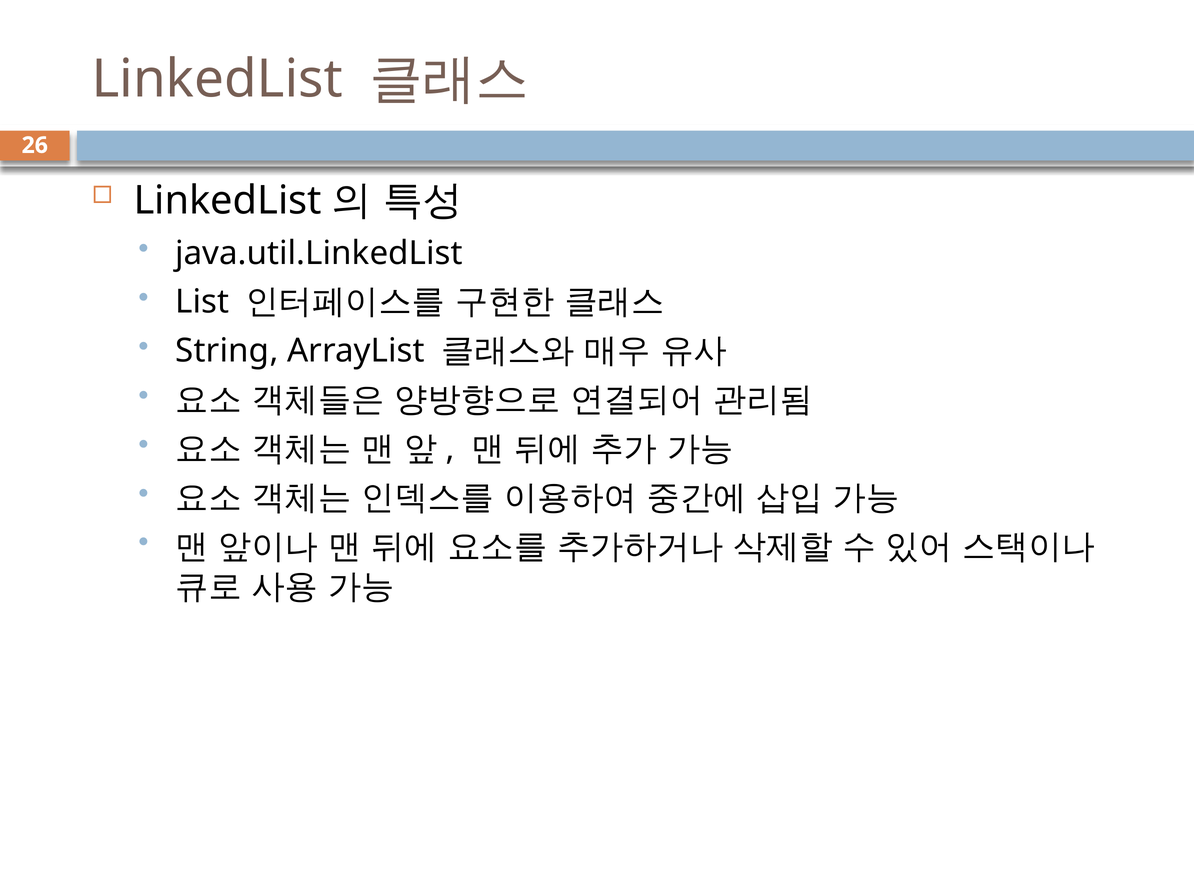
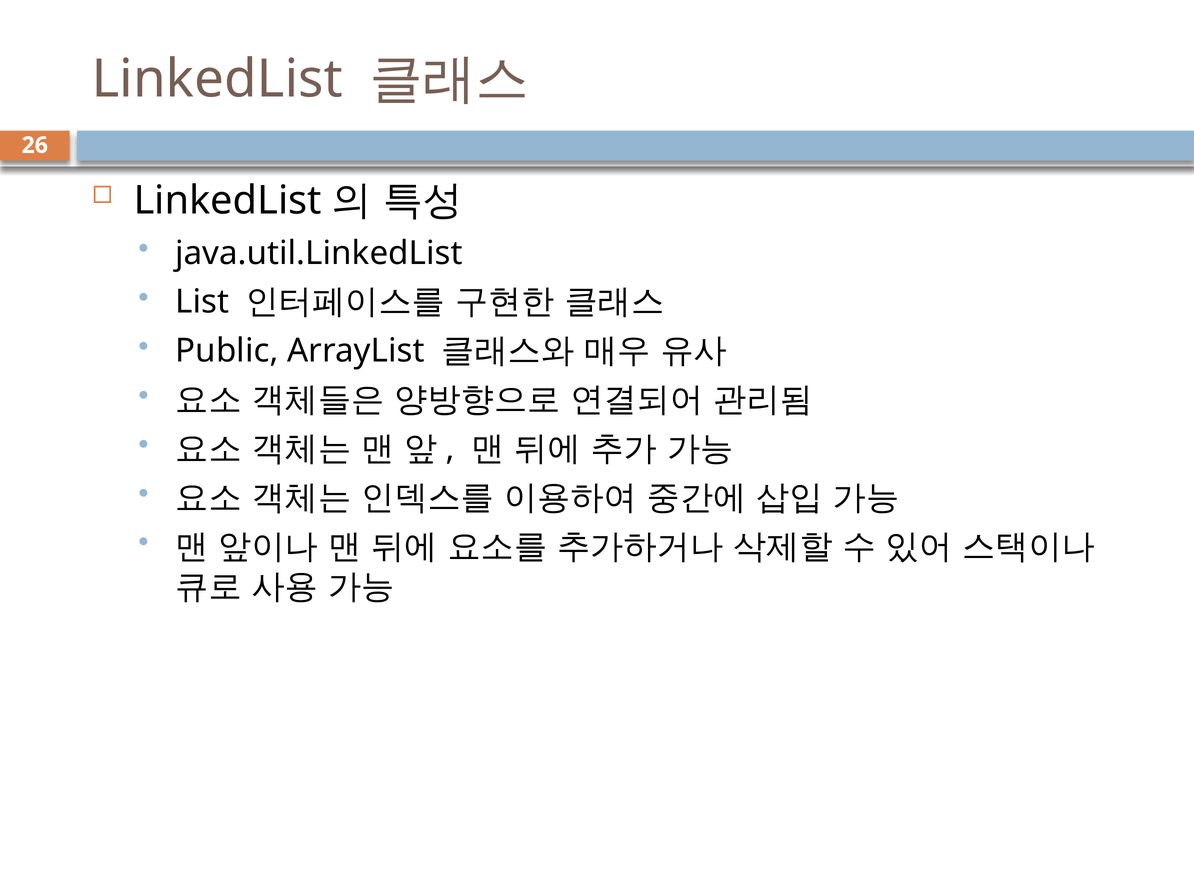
String: String -> Public
